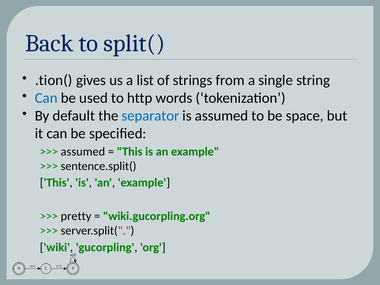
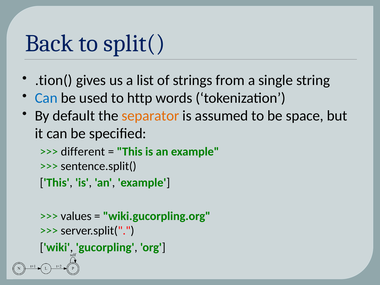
separator colour: blue -> orange
assumed at (83, 151): assumed -> different
pretty: pretty -> values
